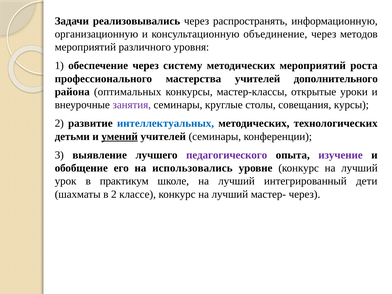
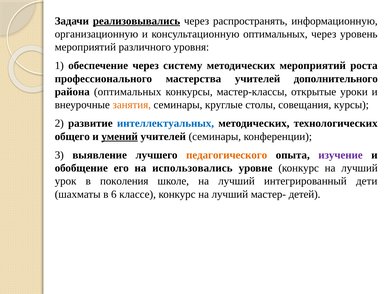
реализовывались underline: none -> present
консультационную объединение: объединение -> оптимальных
методов: методов -> уровень
занятия colour: purple -> orange
детьми: детьми -> общего
педагогического colour: purple -> orange
практикум: практикум -> поколения
в 2: 2 -> 6
мастер- через: через -> детей
